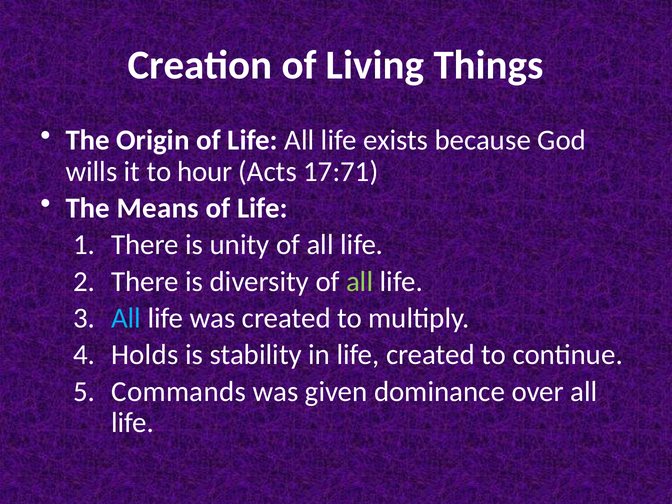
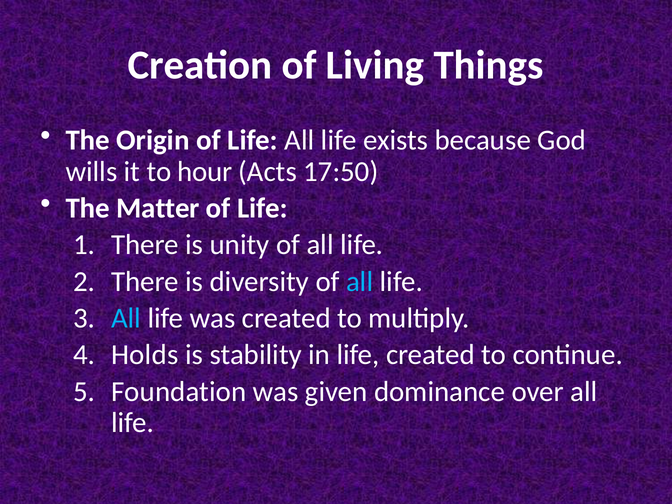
17:71: 17:71 -> 17:50
Means: Means -> Matter
all at (360, 282) colour: light green -> light blue
Commands: Commands -> Foundation
